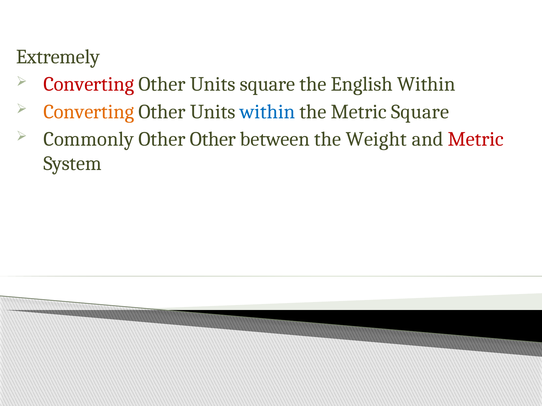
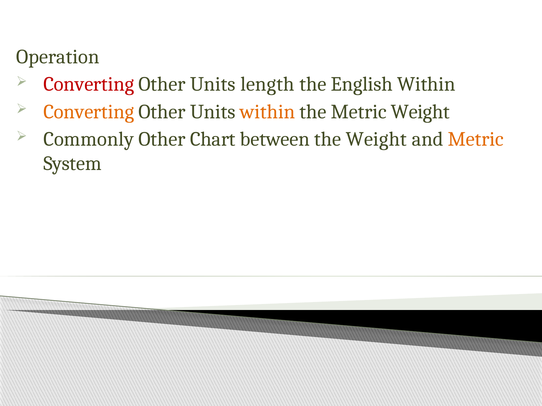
Extremely: Extremely -> Operation
Units square: square -> length
within at (268, 112) colour: blue -> orange
Metric Square: Square -> Weight
Other Other: Other -> Chart
Metric at (476, 139) colour: red -> orange
